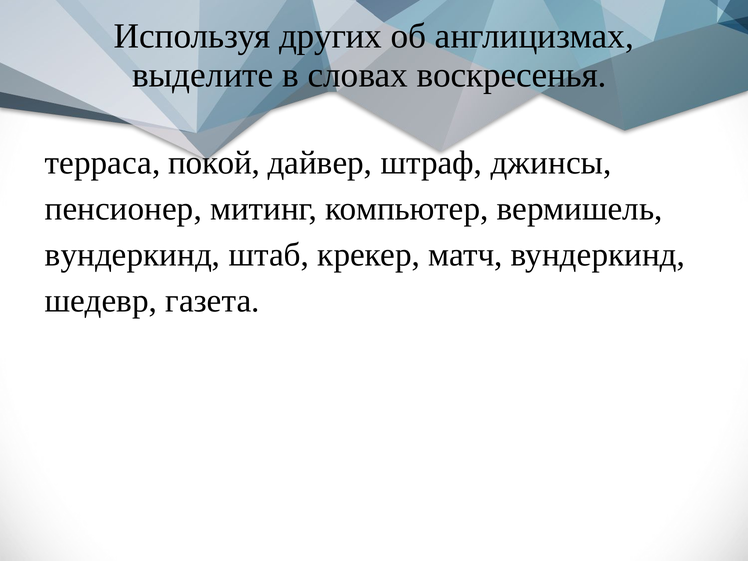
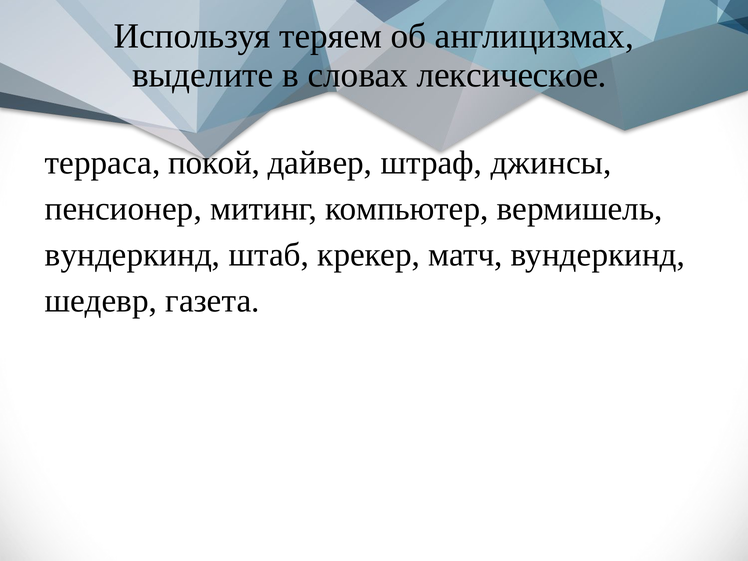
других: других -> теряем
воскресенья: воскресенья -> лексическое
